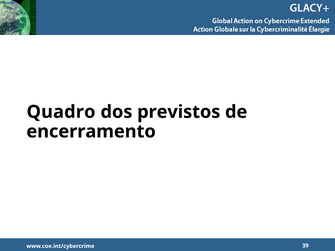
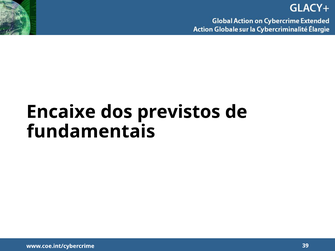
Quadro: Quadro -> Encaixe
encerramento: encerramento -> fundamentais
